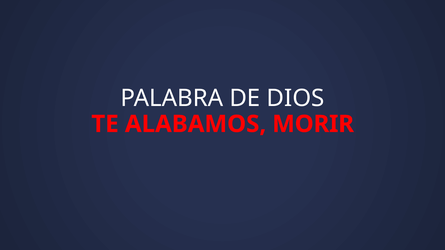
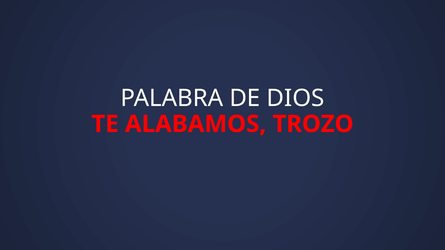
MORIR: MORIR -> TROZO
